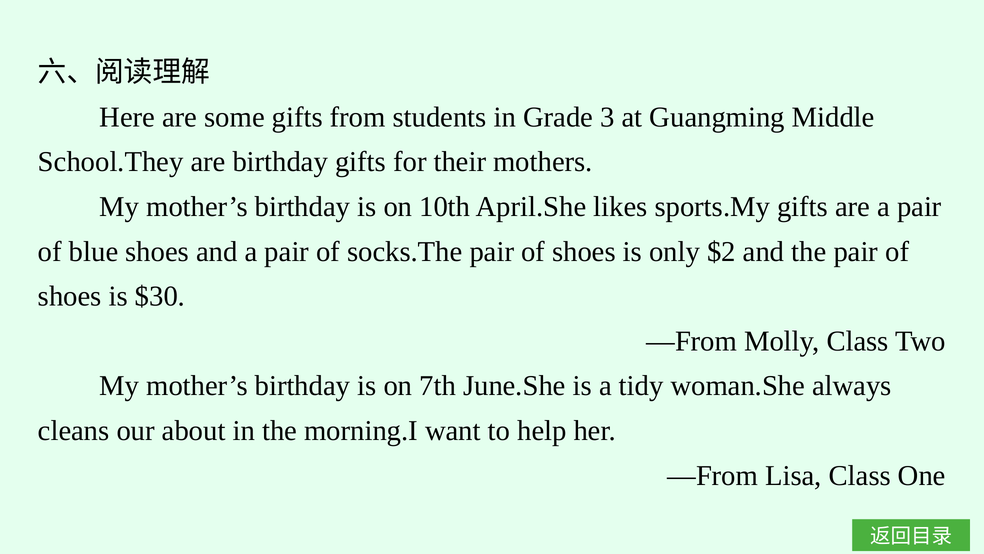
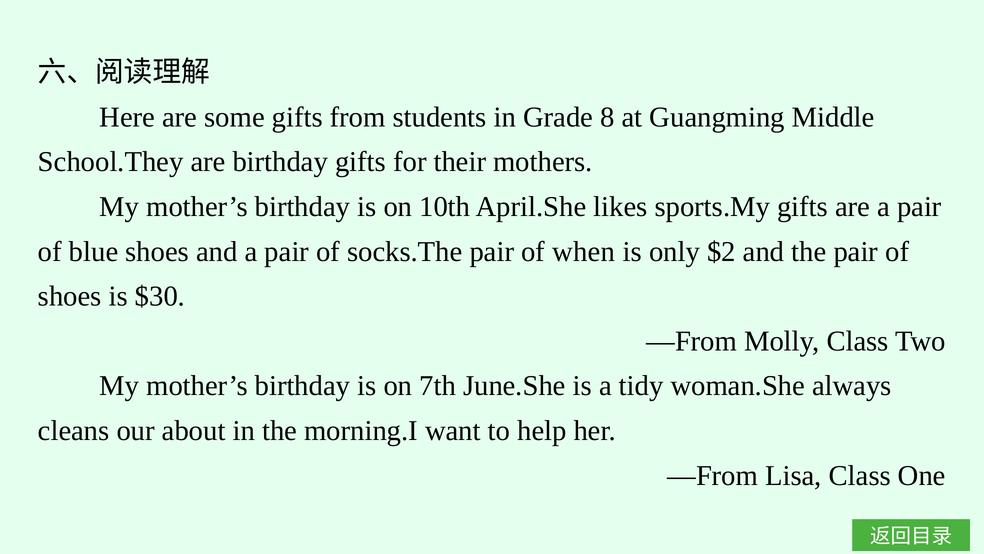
3: 3 -> 8
socks.The pair of shoes: shoes -> when
